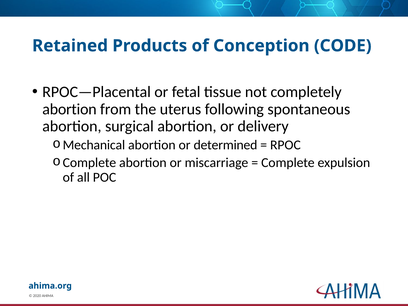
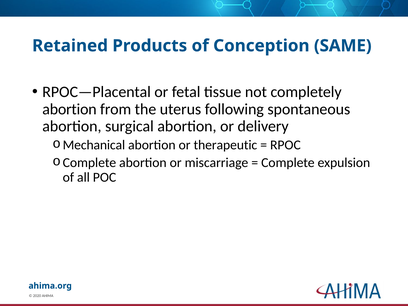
CODE: CODE -> SAME
determined: determined -> therapeutic
